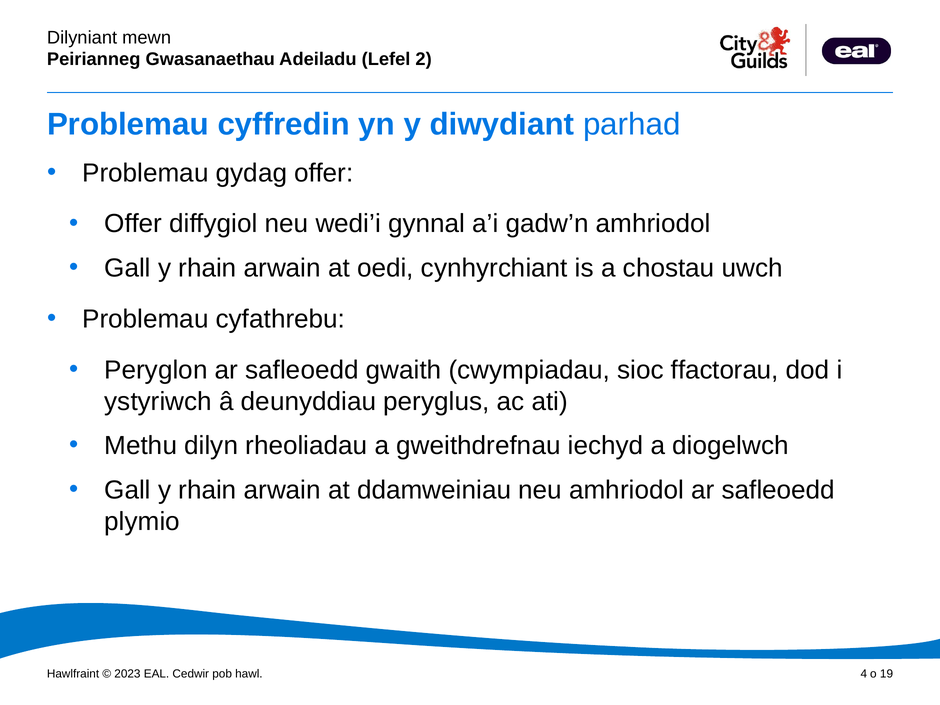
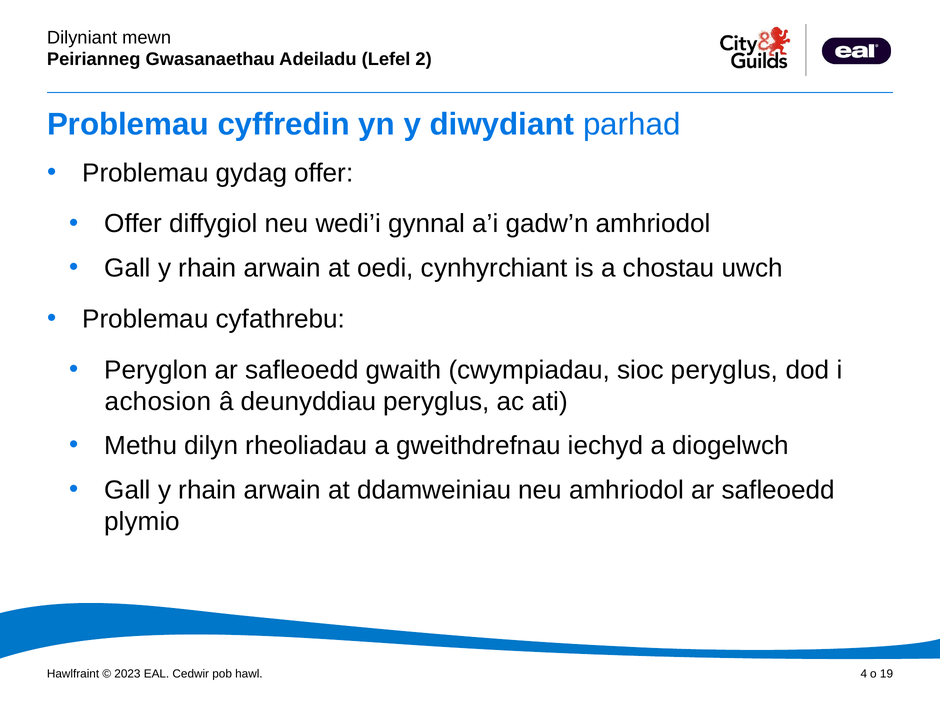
sioc ffactorau: ffactorau -> peryglus
ystyriwch: ystyriwch -> achosion
